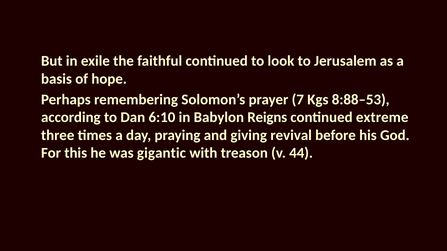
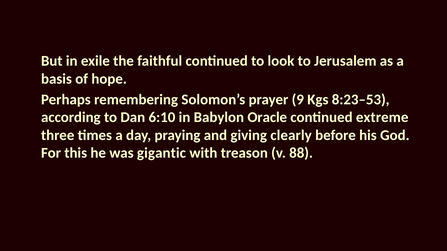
7: 7 -> 9
8:88–53: 8:88–53 -> 8:23–53
Reigns: Reigns -> Oracle
revival: revival -> clearly
44: 44 -> 88
